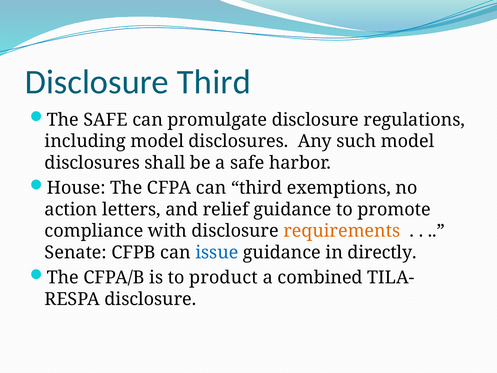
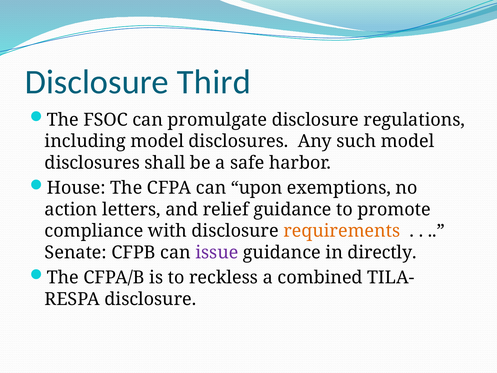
The SAFE: SAFE -> FSOC
can third: third -> upon
issue colour: blue -> purple
product: product -> reckless
